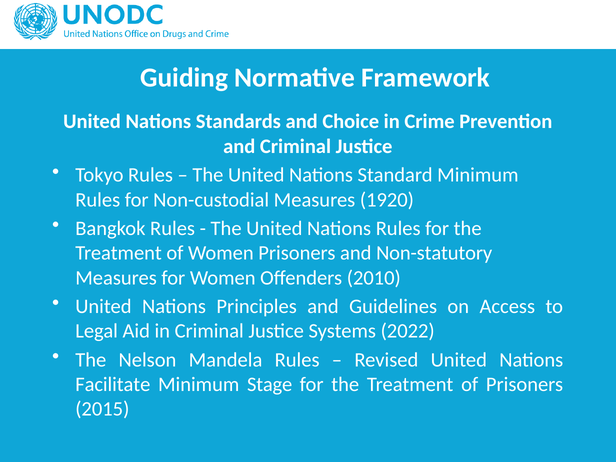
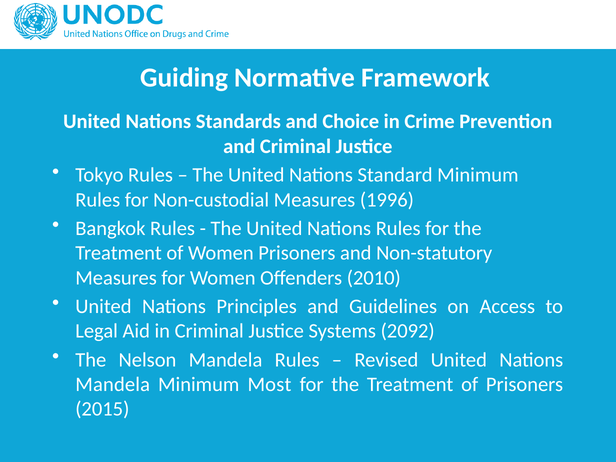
1920: 1920 -> 1996
2022: 2022 -> 2092
Facilitate at (113, 385): Facilitate -> Mandela
Stage: Stage -> Most
